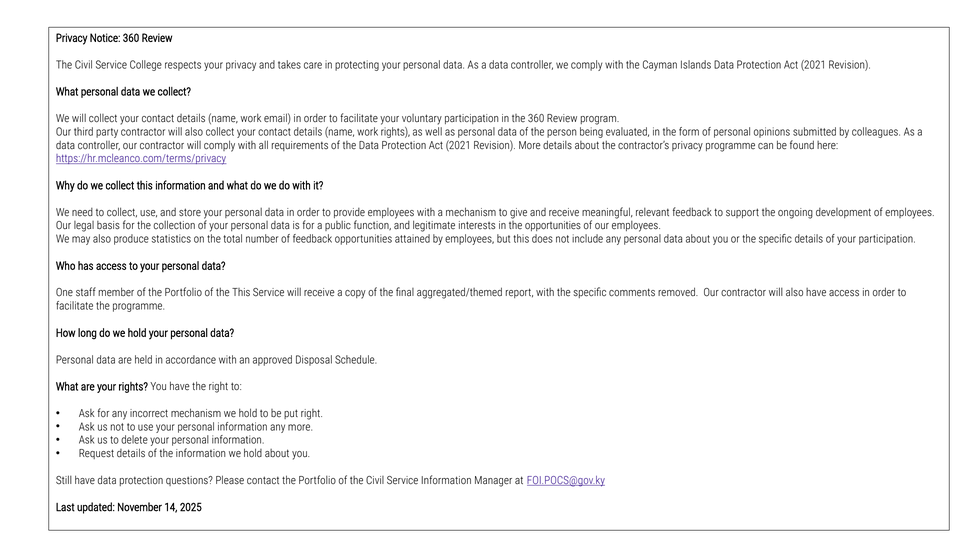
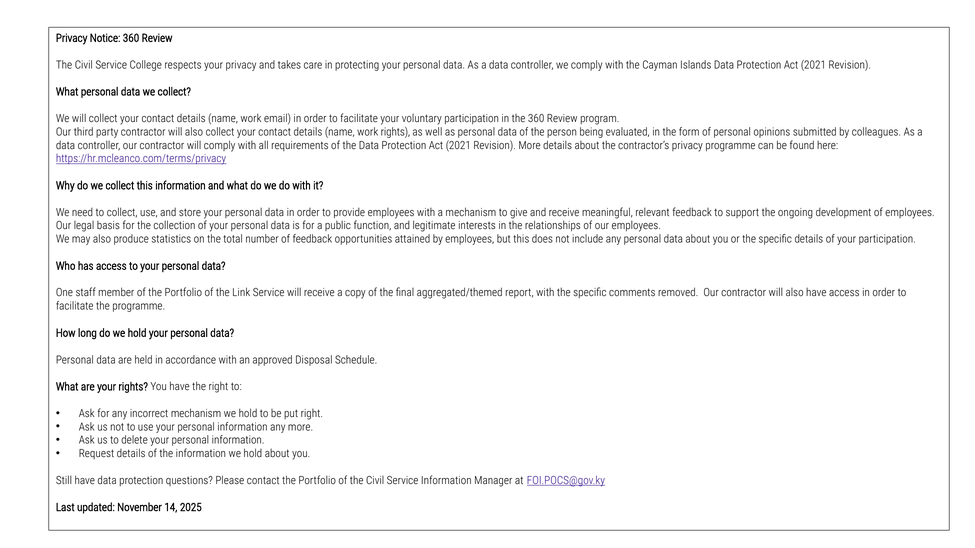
the opportunities: opportunities -> relationships
the This: This -> Link
